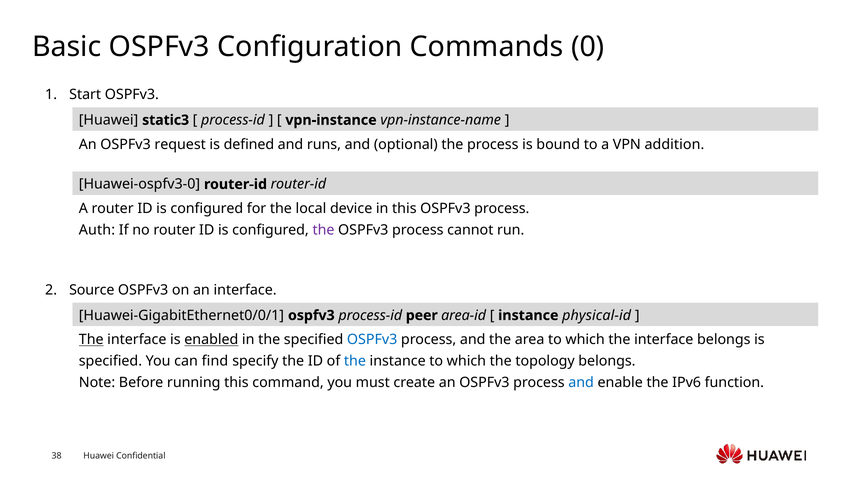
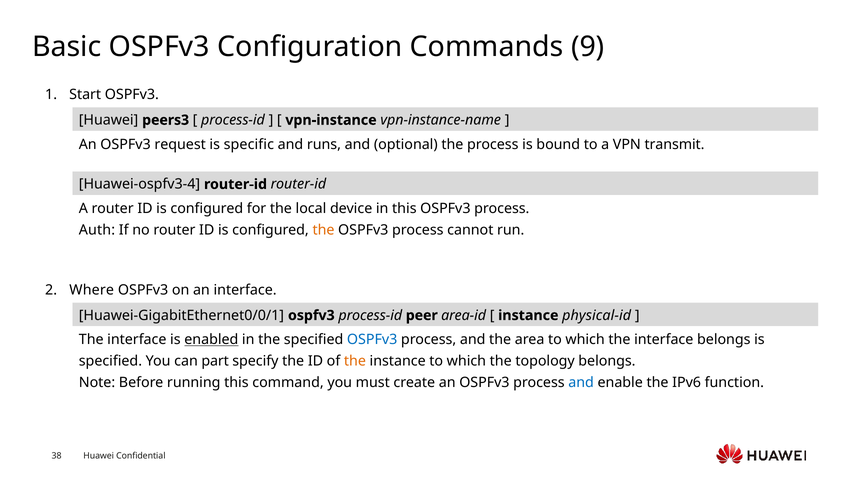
0: 0 -> 9
static3: static3 -> peers3
defined: defined -> specific
addition: addition -> transmit
Huawei-ospfv3-0: Huawei-ospfv3-0 -> Huawei-ospfv3-4
the at (323, 230) colour: purple -> orange
Source: Source -> Where
The at (91, 340) underline: present -> none
find: find -> part
the at (355, 361) colour: blue -> orange
